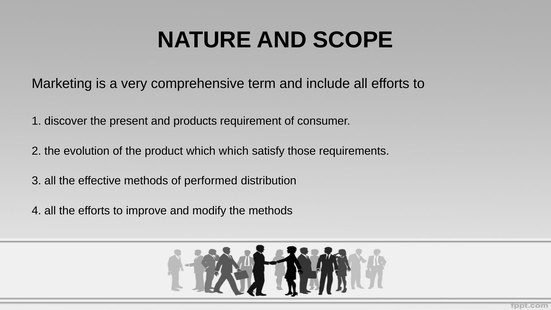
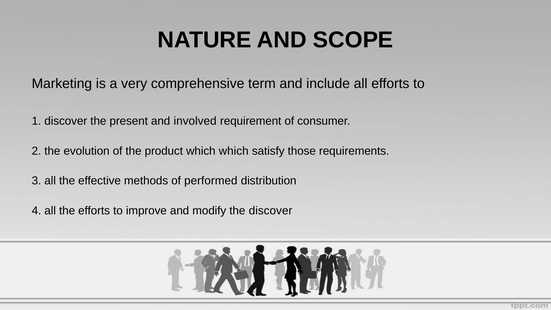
products: products -> involved
the methods: methods -> discover
